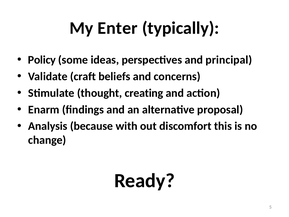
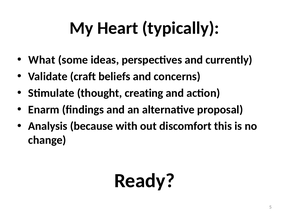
Enter: Enter -> Heart
Policy: Policy -> What
principal: principal -> currently
